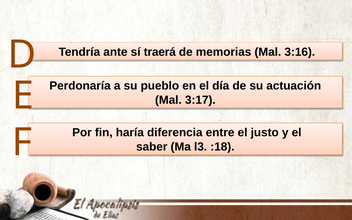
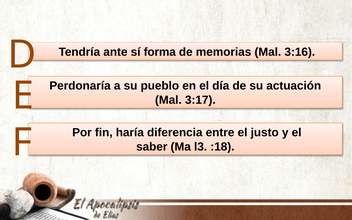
traerá: traerá -> forma
